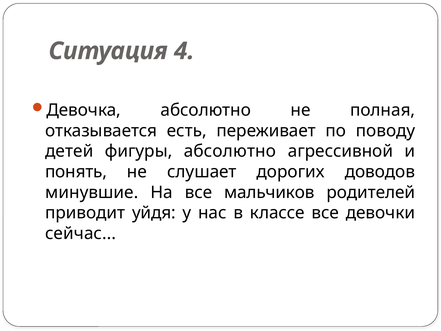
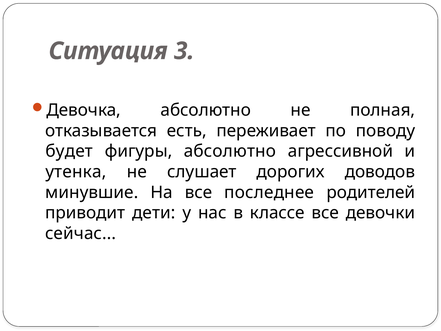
4: 4 -> 3
детей: детей -> будет
понять: понять -> утенка
мальчиков: мальчиков -> последнее
уйдя: уйдя -> дети
